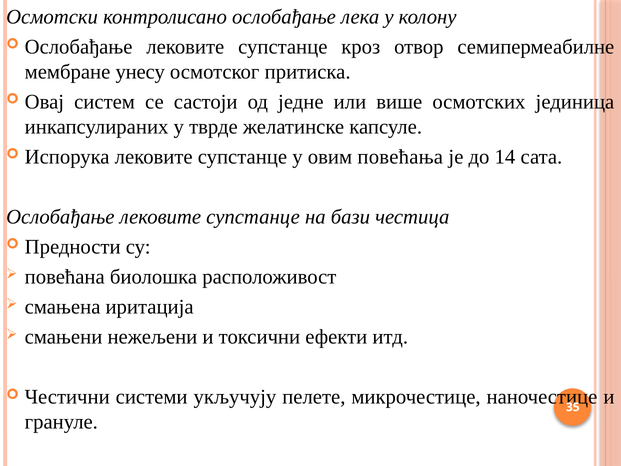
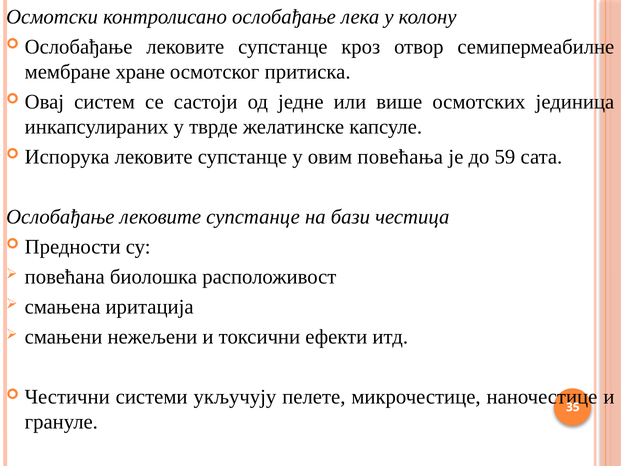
унесу: унесу -> хране
14: 14 -> 59
